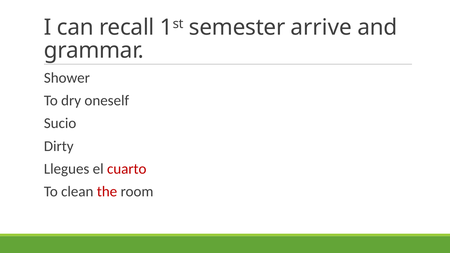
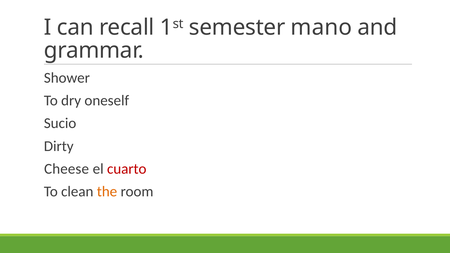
arrive: arrive -> mano
Llegues: Llegues -> Cheese
the colour: red -> orange
